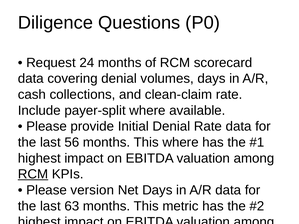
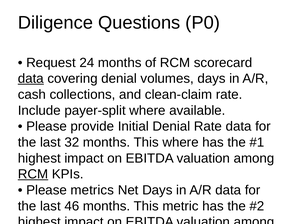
data at (31, 79) underline: none -> present
56: 56 -> 32
version: version -> metrics
63: 63 -> 46
